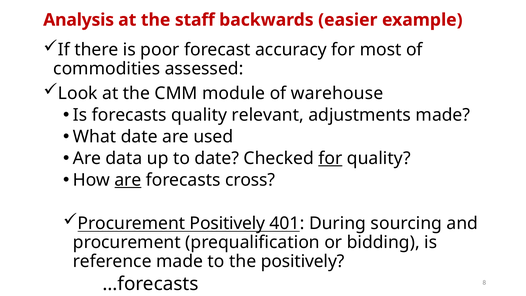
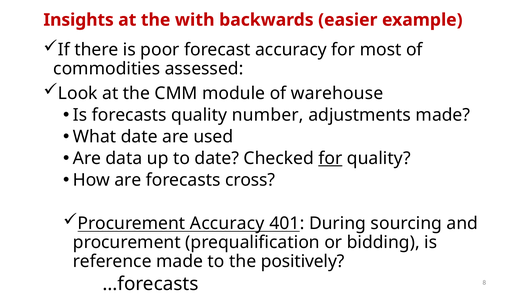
Analysis: Analysis -> Insights
staff: staff -> with
relevant: relevant -> number
are at (128, 180) underline: present -> none
Procurement Positively: Positively -> Accuracy
